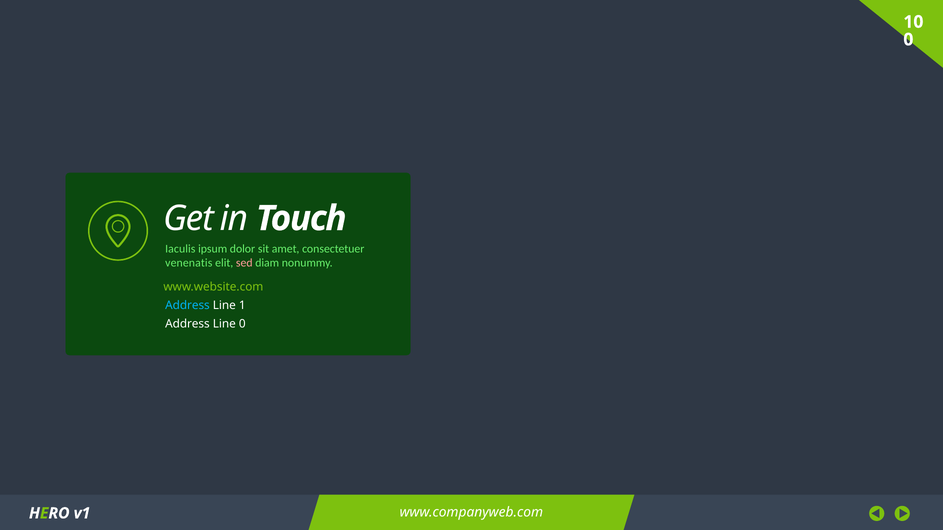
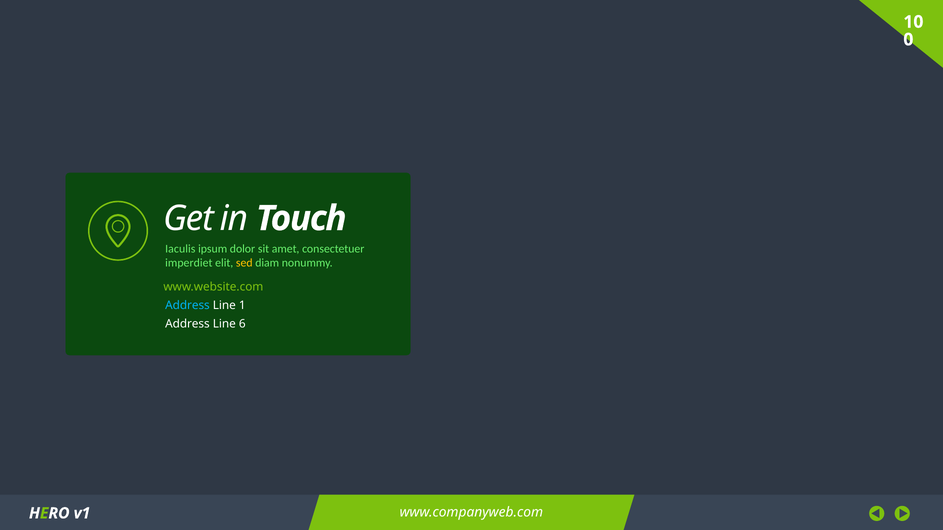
venenatis: venenatis -> imperdiet
sed colour: pink -> yellow
Line 0: 0 -> 6
